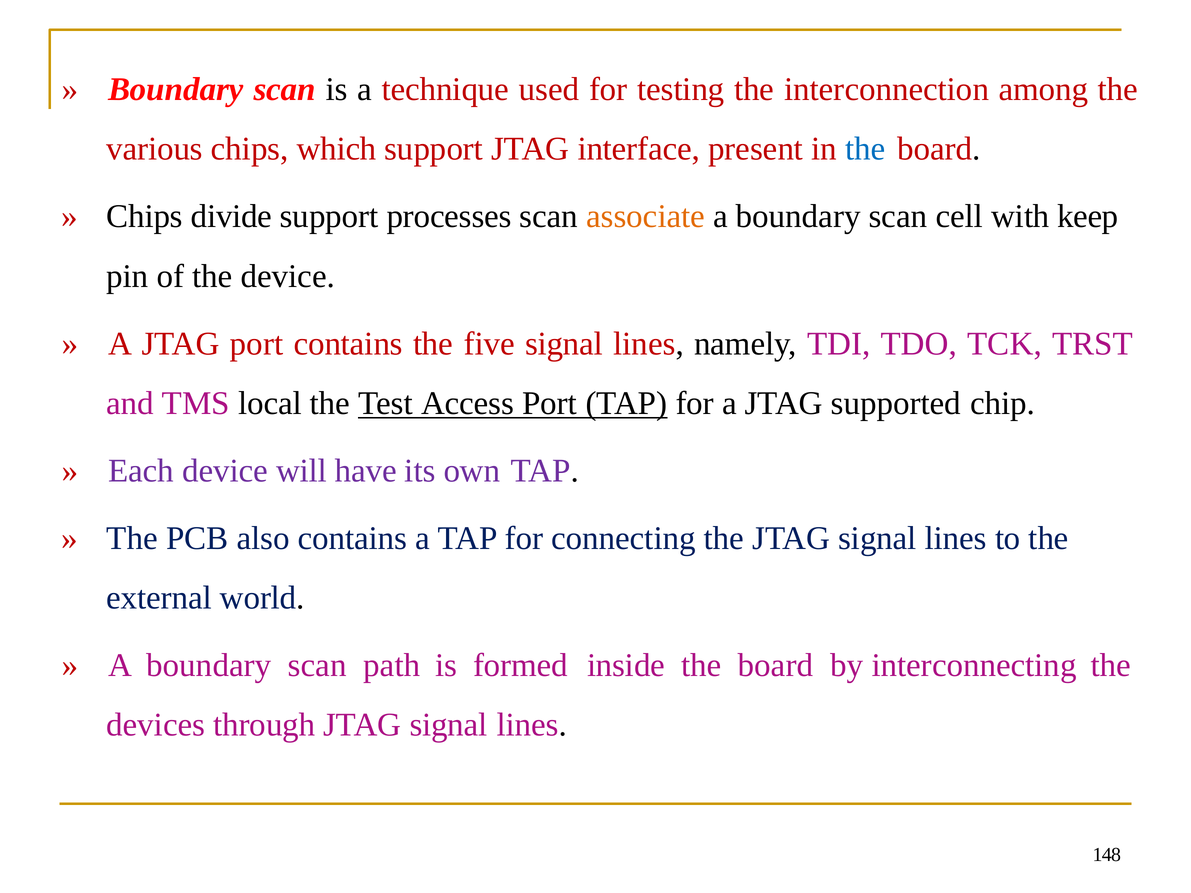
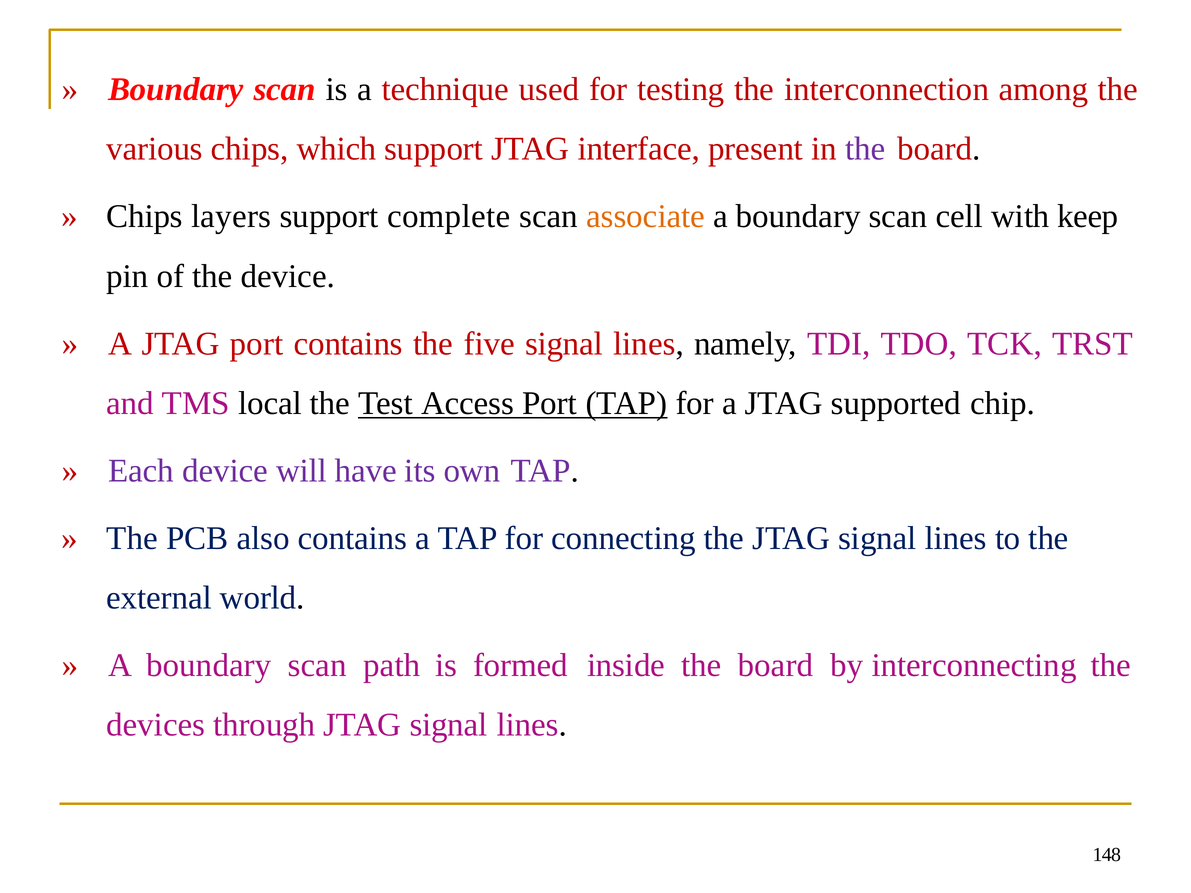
the at (865, 149) colour: blue -> purple
divide: divide -> layers
processes: processes -> complete
